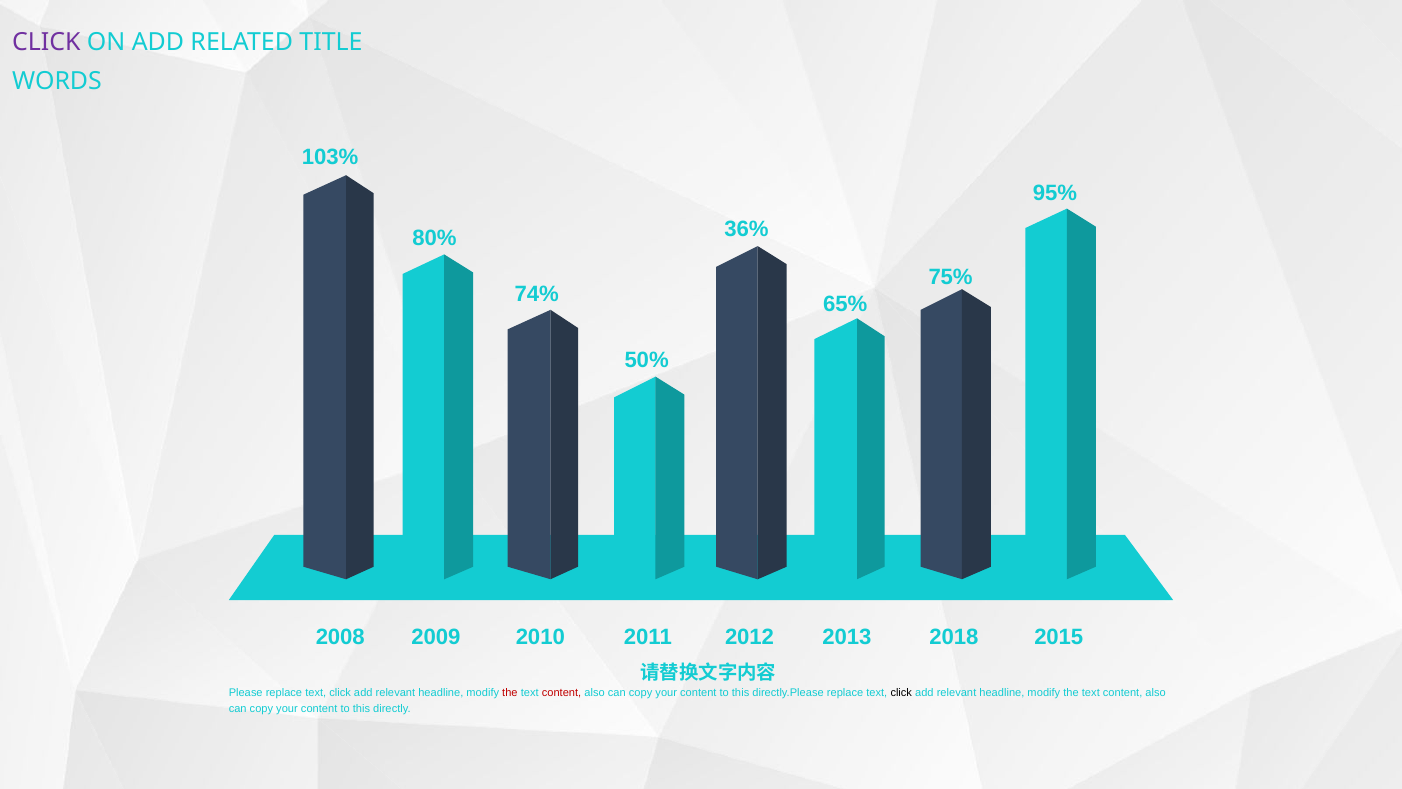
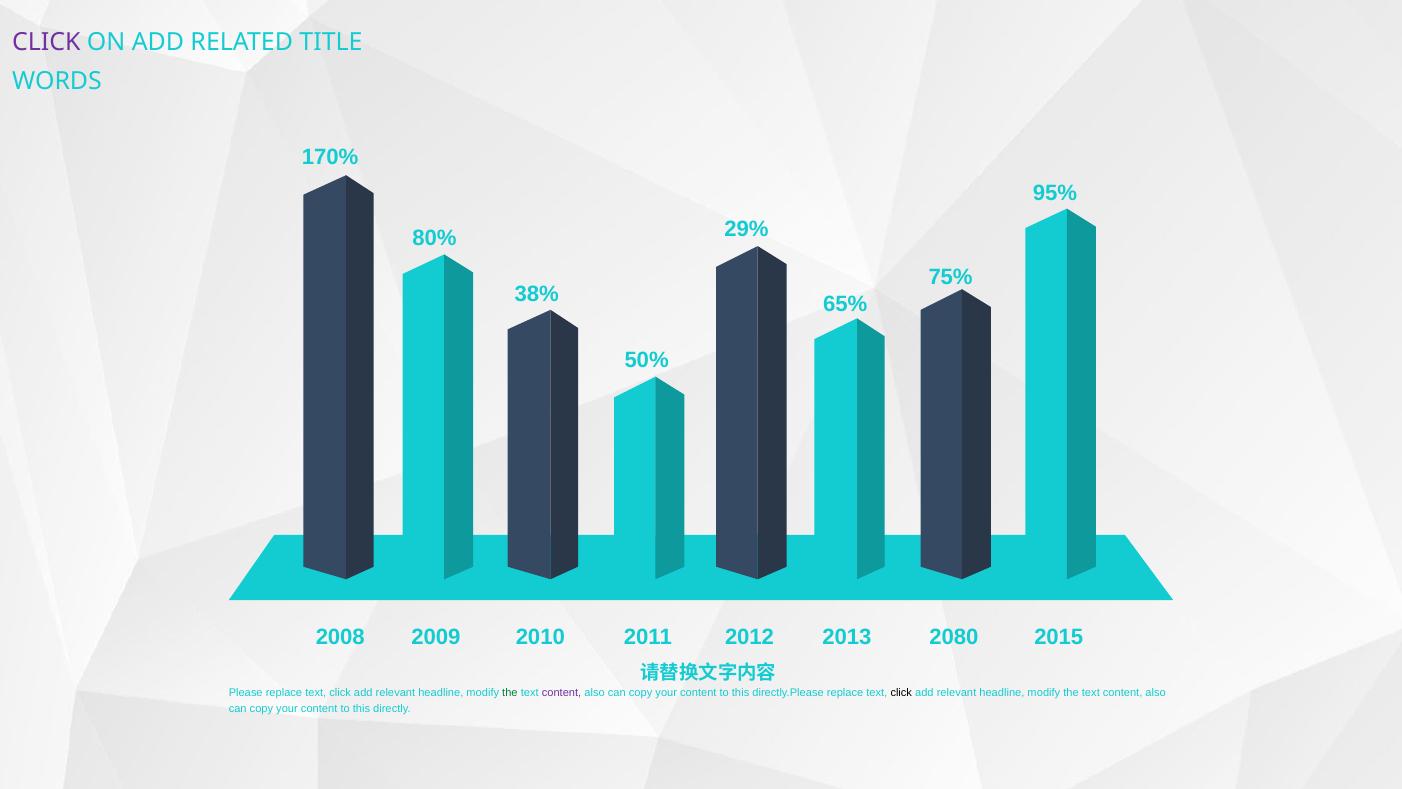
103%: 103% -> 170%
36%: 36% -> 29%
74%: 74% -> 38%
2018: 2018 -> 2080
the at (510, 692) colour: red -> green
content at (562, 692) colour: red -> purple
